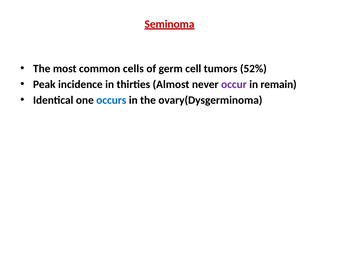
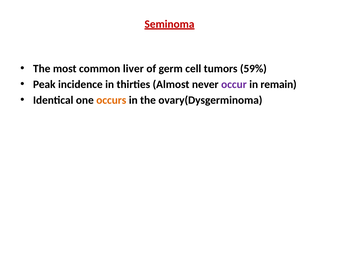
cells: cells -> liver
52%: 52% -> 59%
occurs colour: blue -> orange
